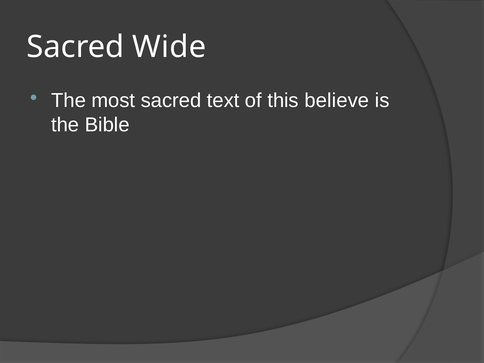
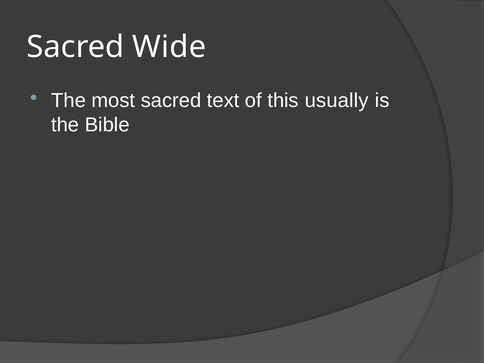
believe: believe -> usually
